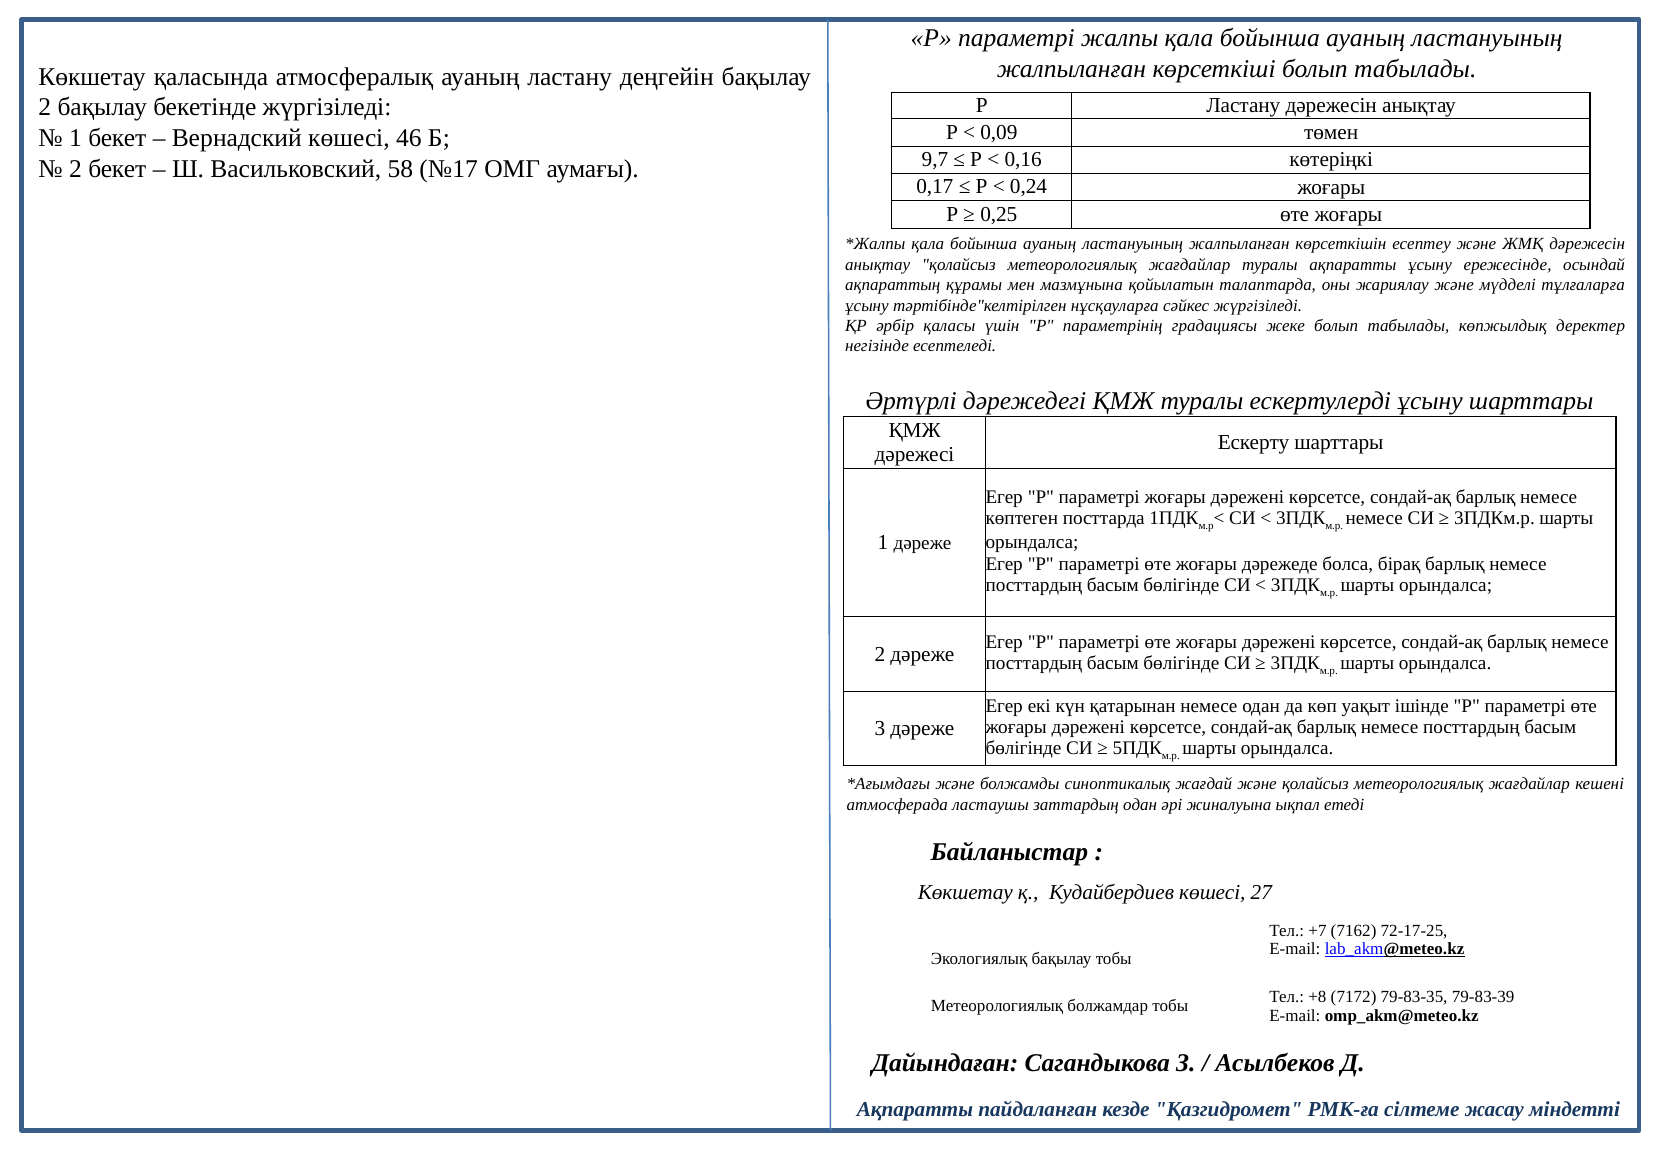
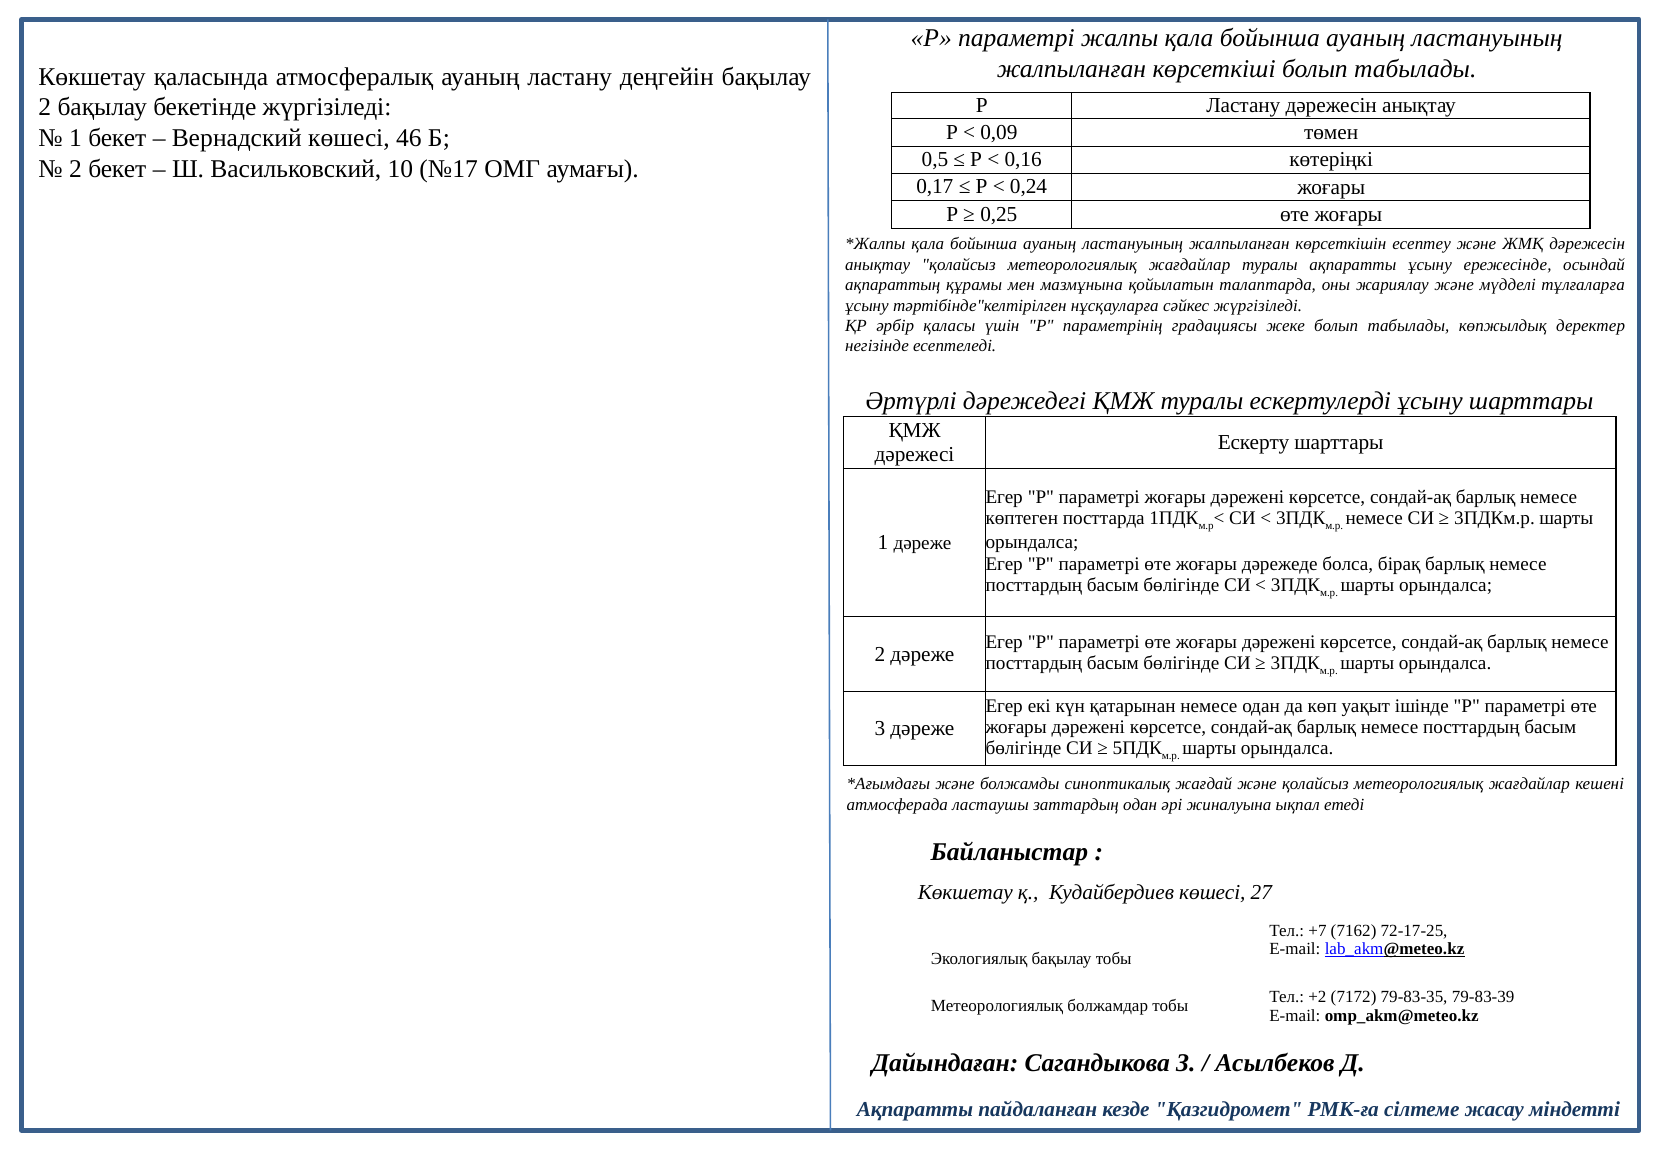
9,7: 9,7 -> 0,5
58: 58 -> 10
+8: +8 -> +2
